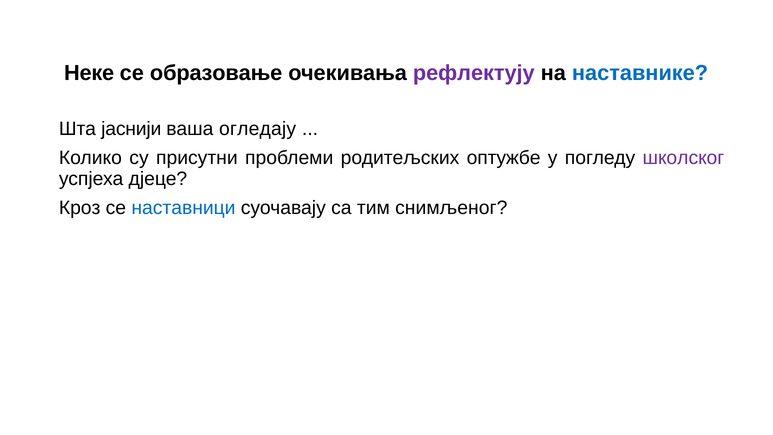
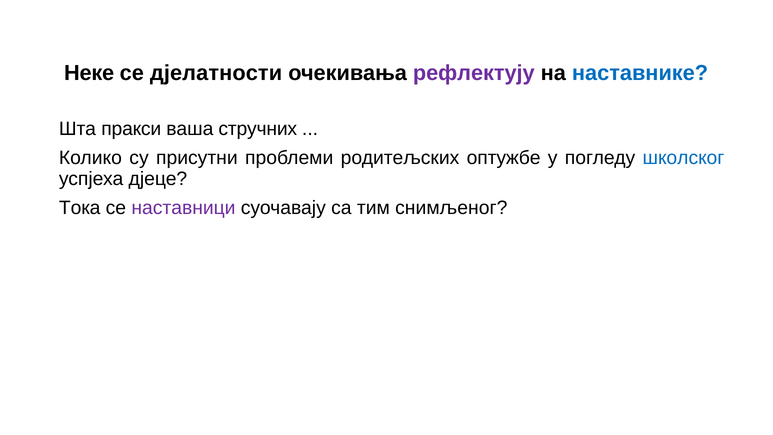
образовање: образовање -> дјелатности
јаснији: јаснији -> пракси
огледају: огледају -> стручних
школског colour: purple -> blue
Кроз: Кроз -> Тока
наставници colour: blue -> purple
